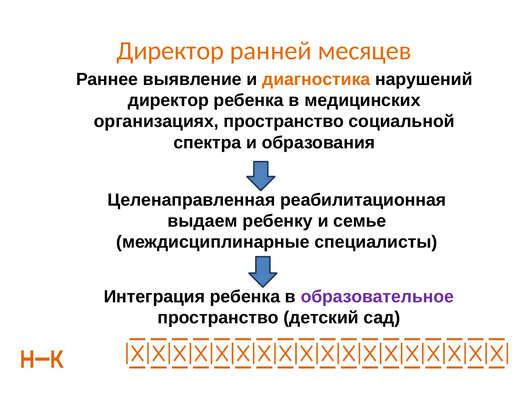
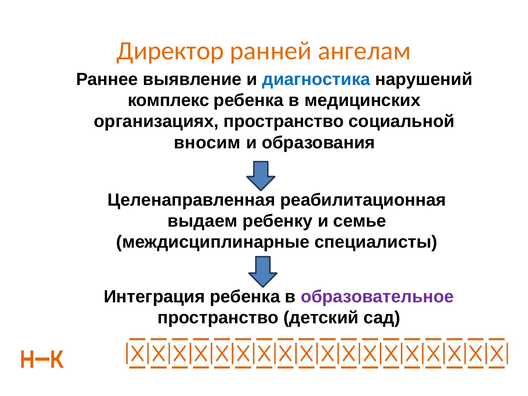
месяцев: месяцев -> ангелам
диагностика colour: orange -> blue
директор at (168, 100): директор -> комплекс
спектра: спектра -> вносим
